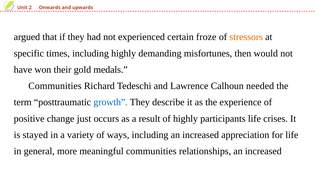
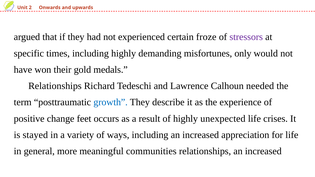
stressors colour: orange -> purple
then: then -> only
Communities at (55, 86): Communities -> Relationships
just: just -> feet
participants: participants -> unexpected
